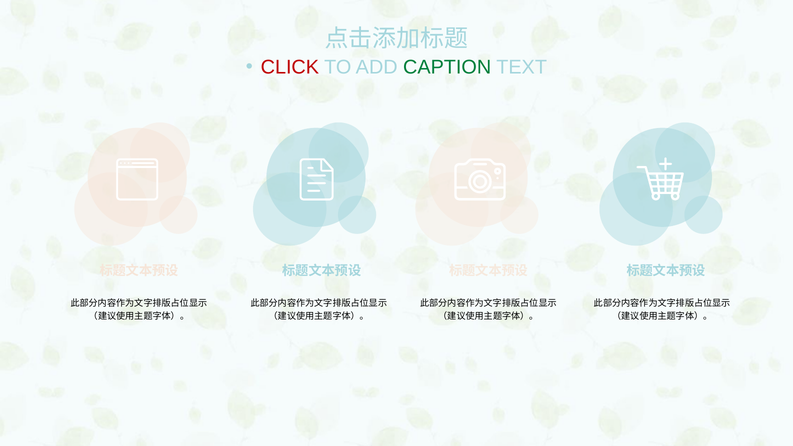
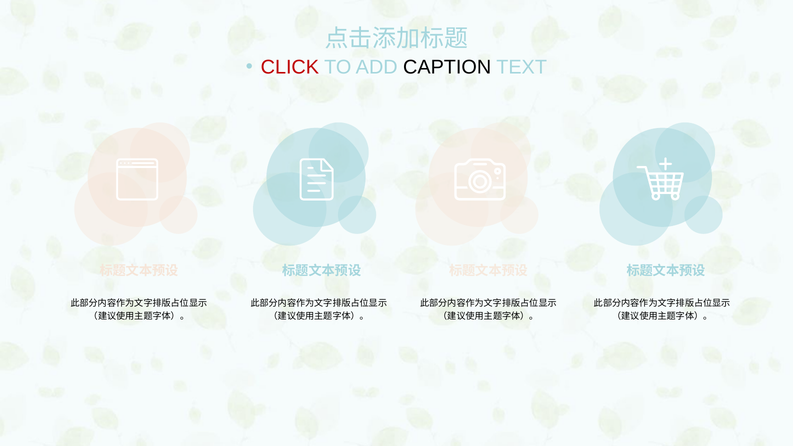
CAPTION colour: green -> black
